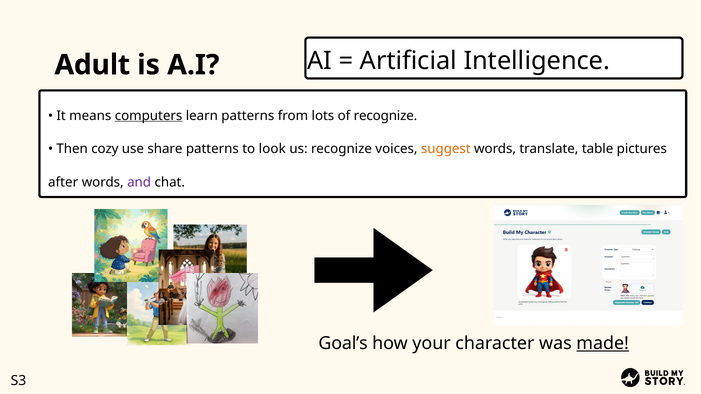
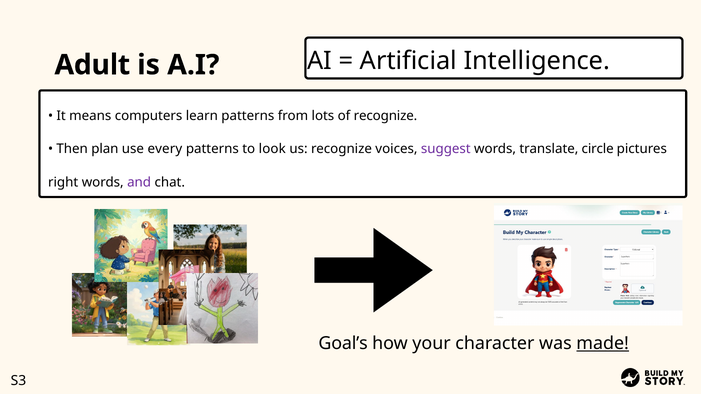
computers underline: present -> none
cozy: cozy -> plan
share: share -> every
suggest colour: orange -> purple
table: table -> circle
after: after -> right
